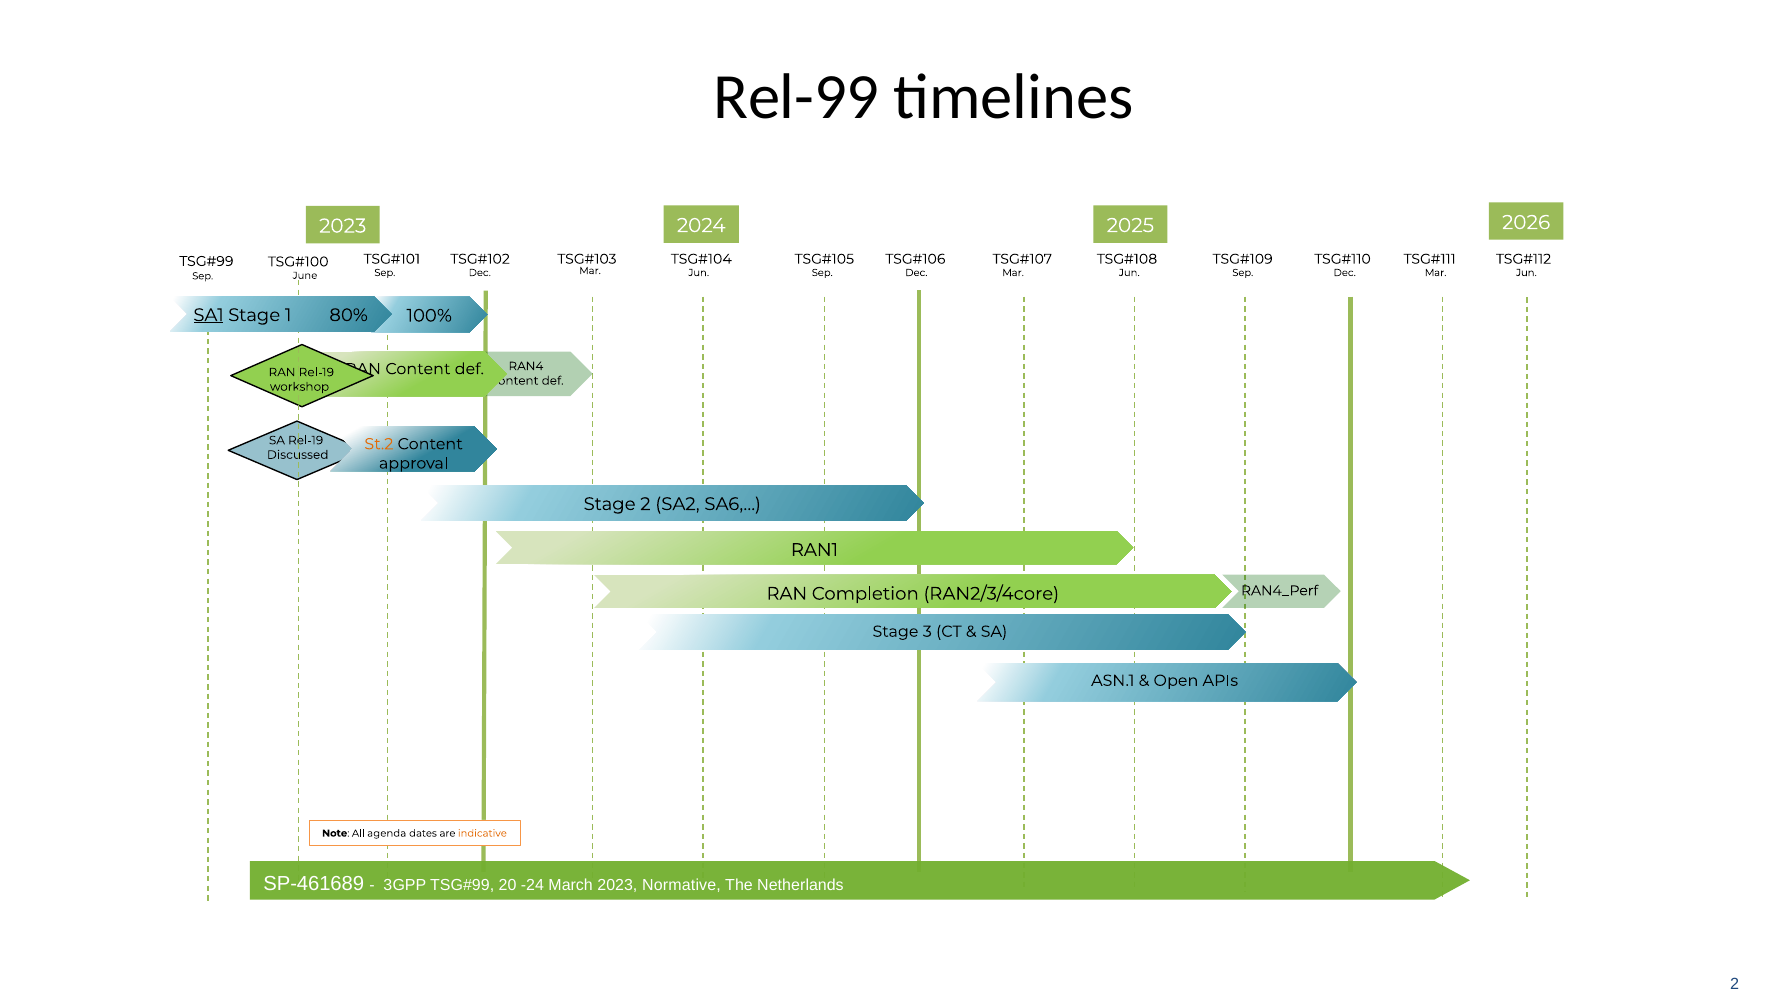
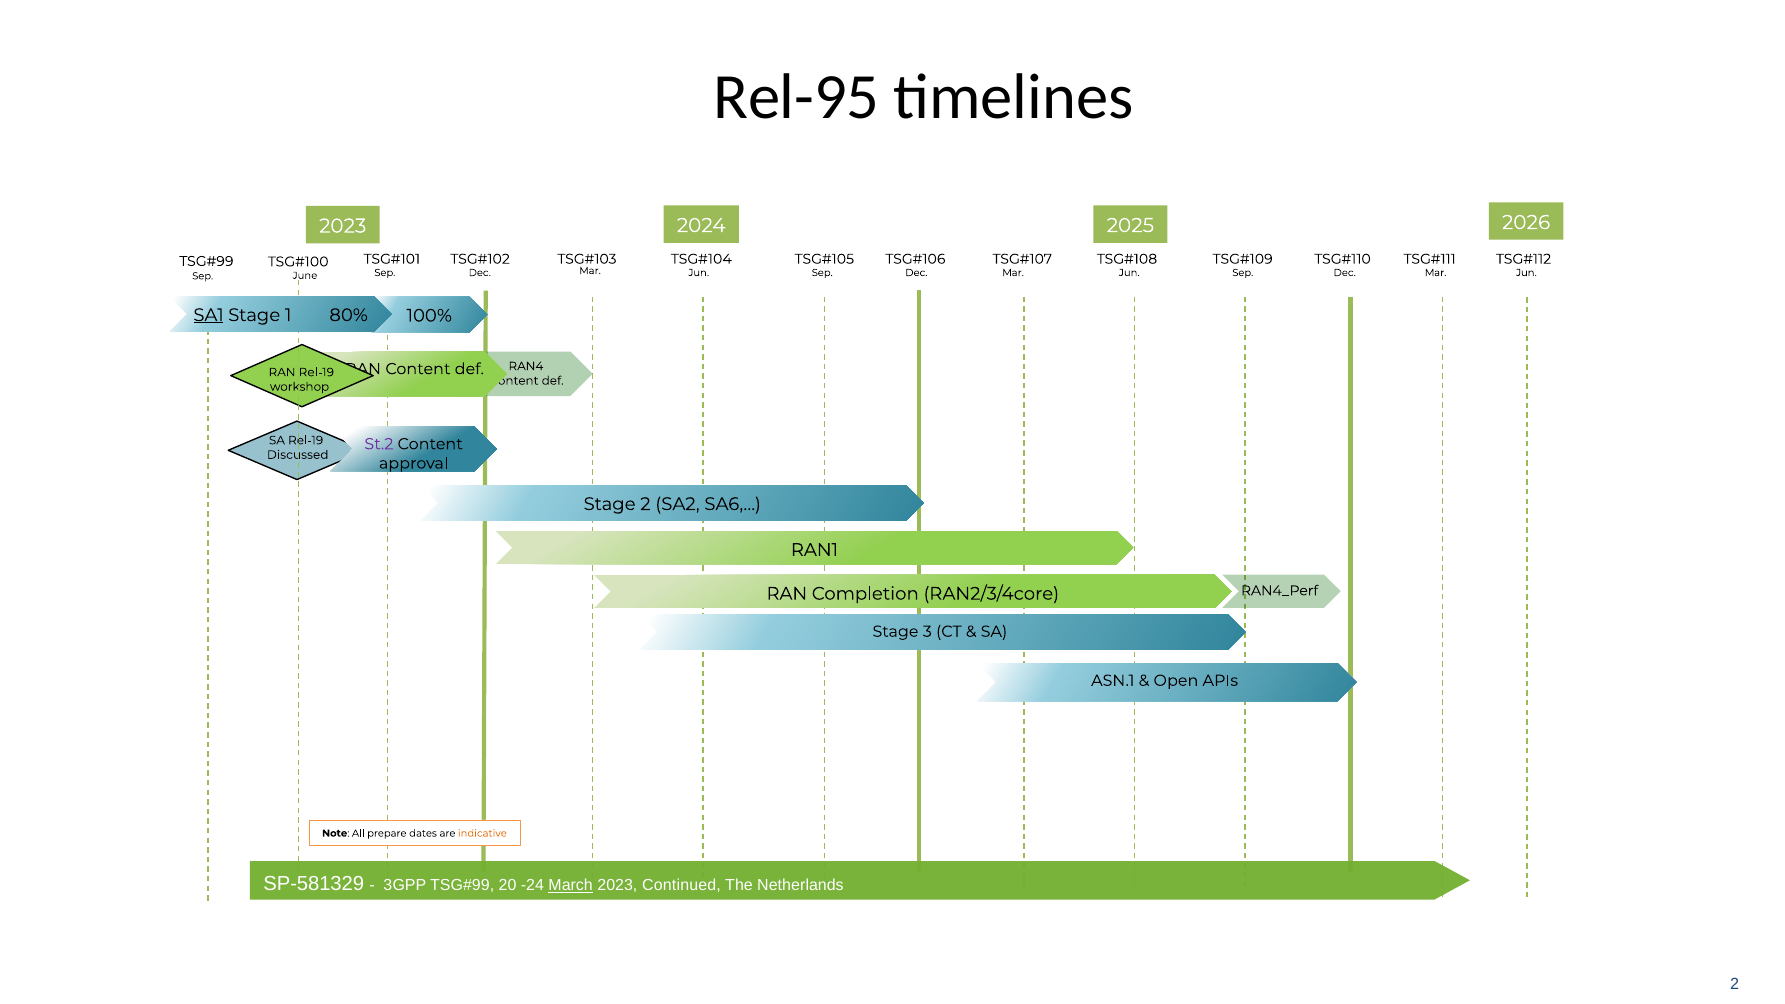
Rel-99: Rel-99 -> Rel-95
St.2 colour: orange -> purple
agenda: agenda -> prepare
SP-461689: SP-461689 -> SP-581329
March underline: none -> present
Normative: Normative -> Continued
